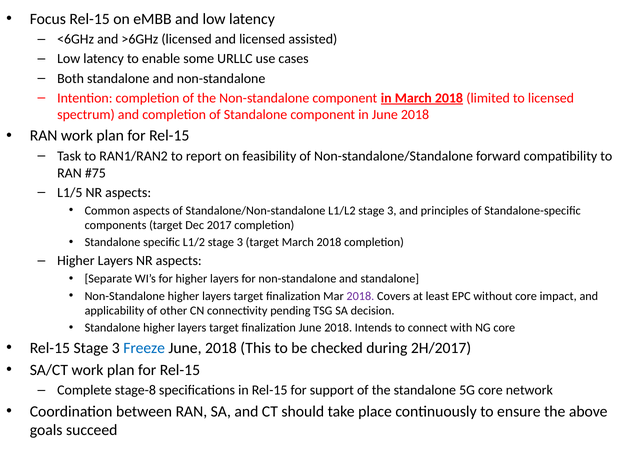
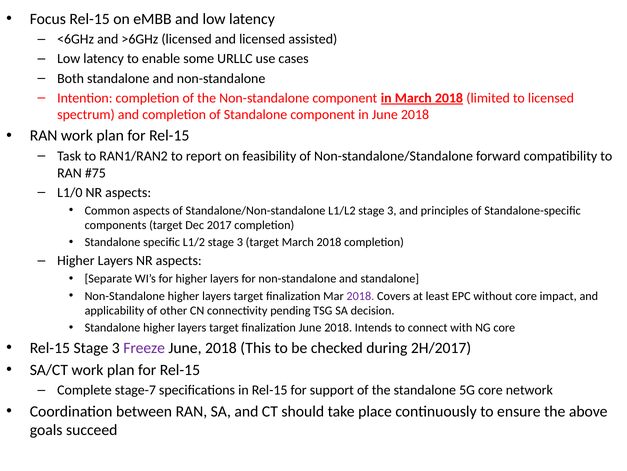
L1/5: L1/5 -> L1/0
Freeze colour: blue -> purple
stage-8: stage-8 -> stage-7
